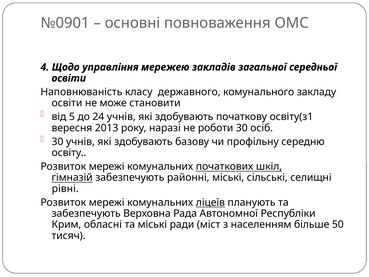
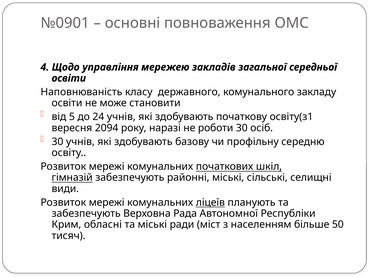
2013: 2013 -> 2094
рівні: рівні -> види
